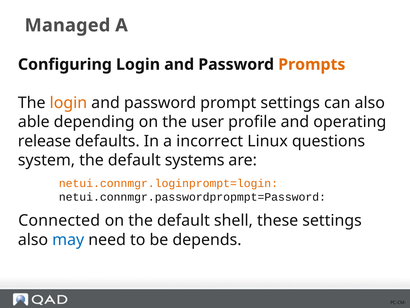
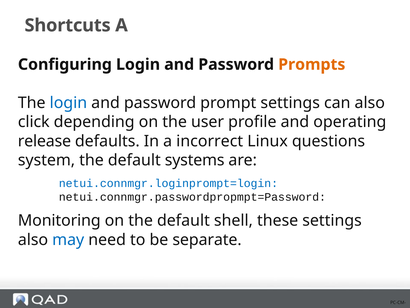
Managed: Managed -> Shortcuts
login at (68, 103) colour: orange -> blue
able: able -> click
netui.connmgr.loginprompt=login colour: orange -> blue
Connected: Connected -> Monitoring
depends: depends -> separate
